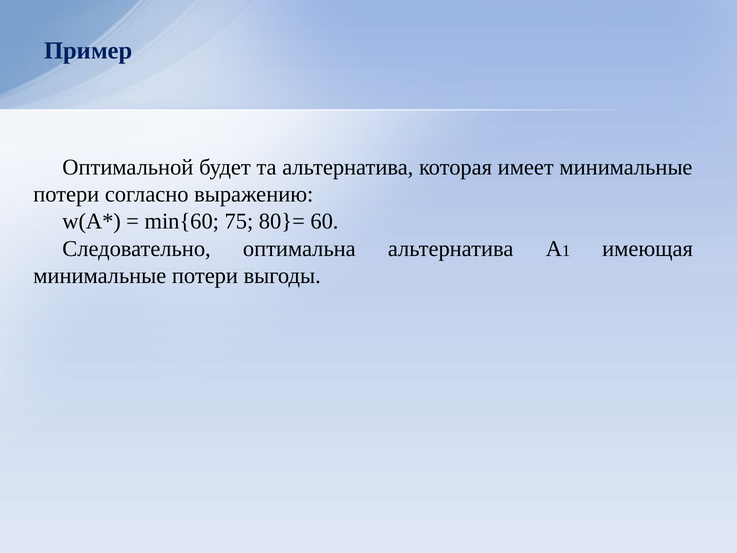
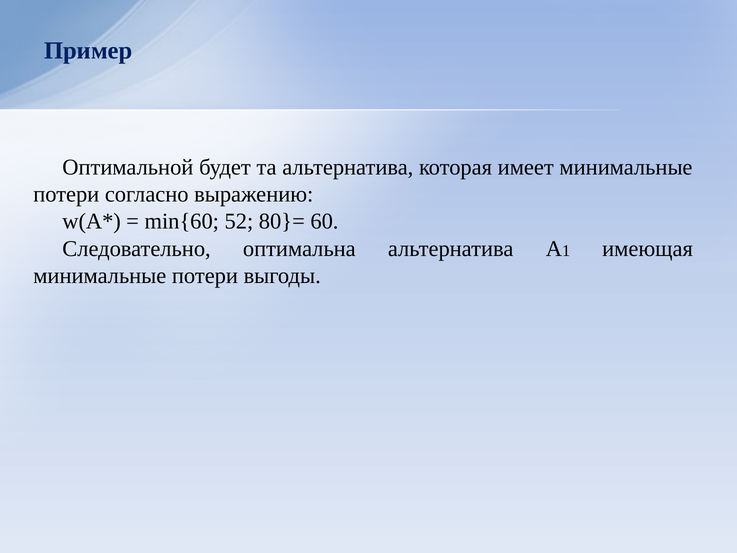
75: 75 -> 52
